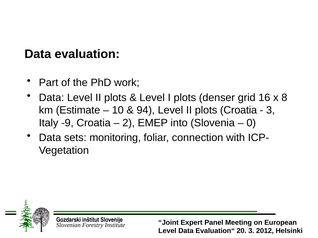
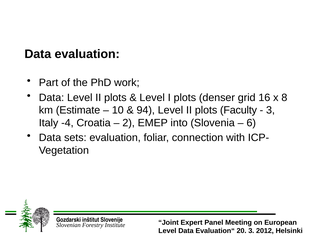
plots Croatia: Croatia -> Faculty
-9: -9 -> -4
0: 0 -> 6
sets monitoring: monitoring -> evaluation
